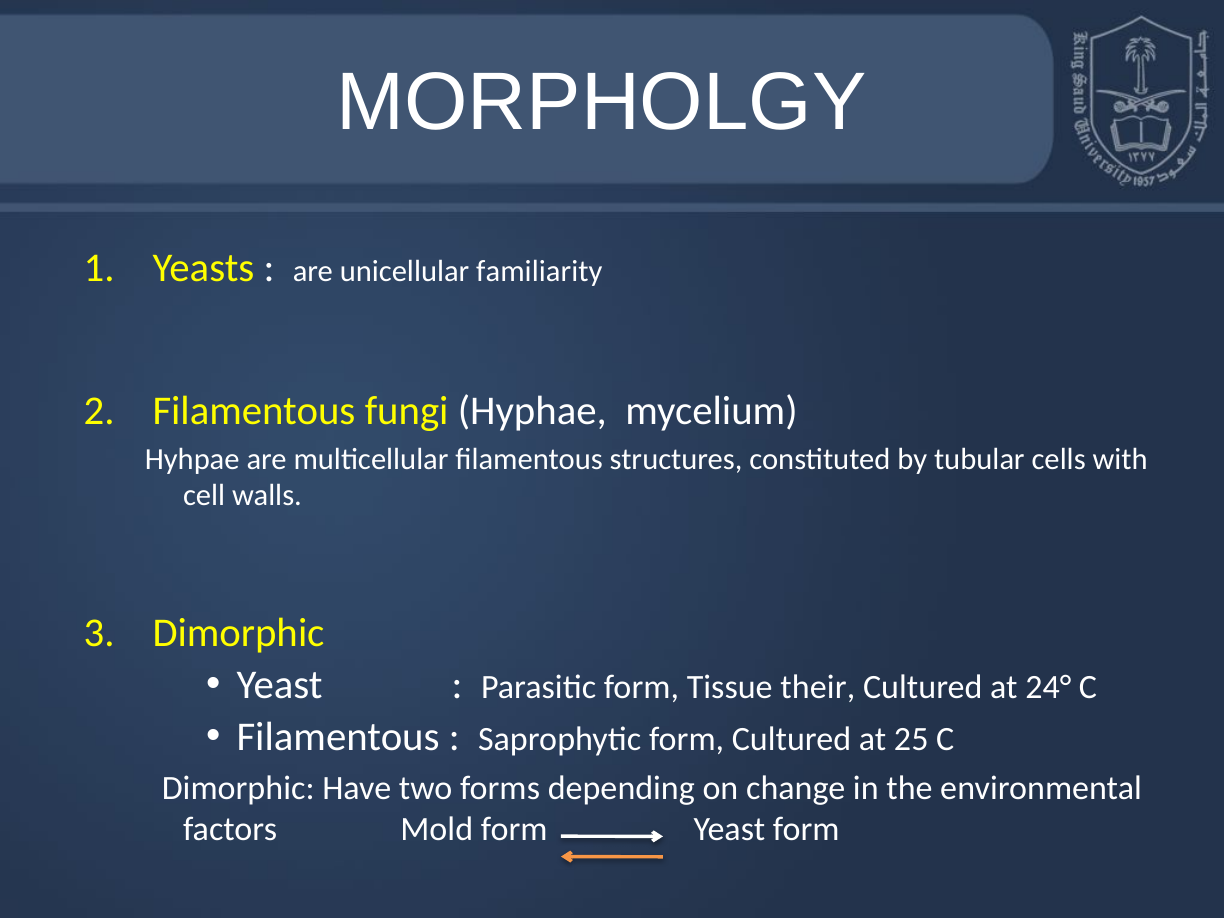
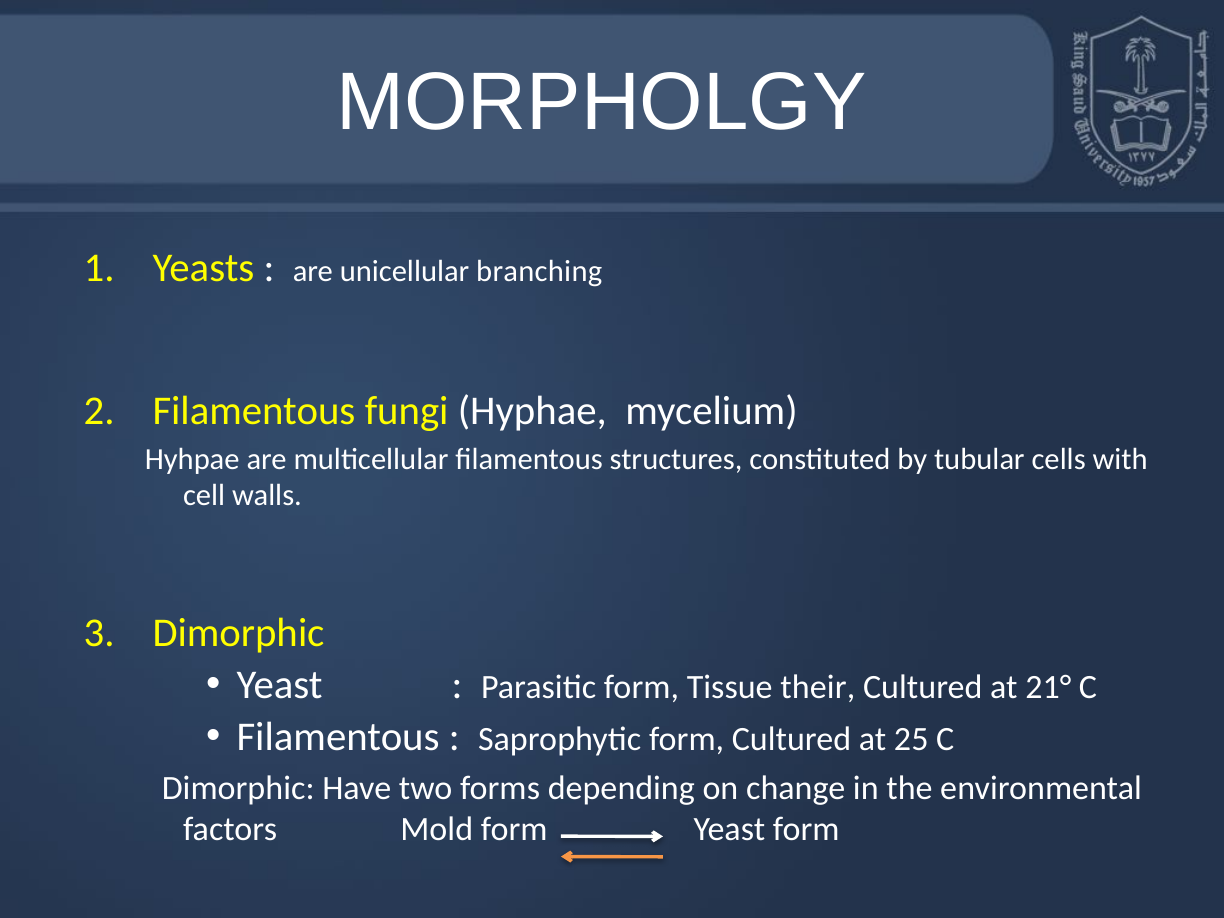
familiarity: familiarity -> branching
24°: 24° -> 21°
